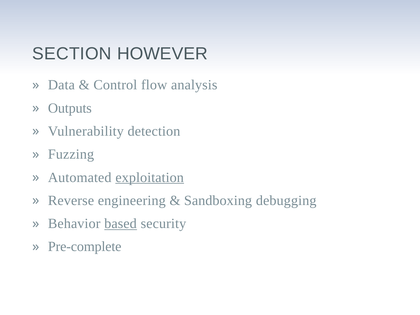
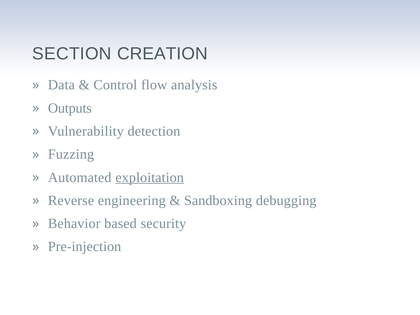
HOWEVER: HOWEVER -> CREATION
based underline: present -> none
Pre-complete: Pre-complete -> Pre-injection
